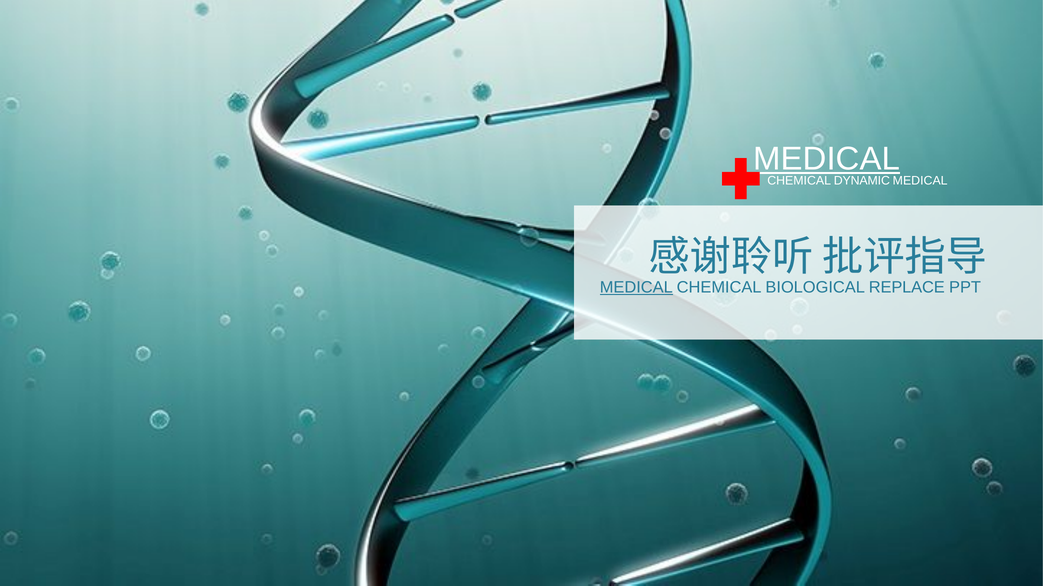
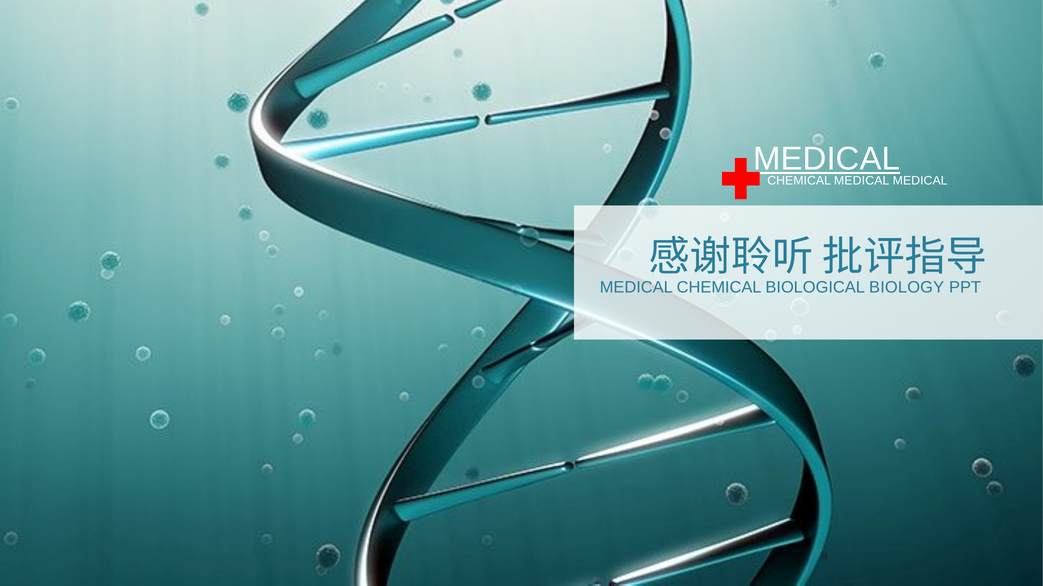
CHEMICAL DYNAMIC: DYNAMIC -> MEDICAL
MEDICAL at (636, 288) underline: present -> none
REPLACE: REPLACE -> BIOLOGY
